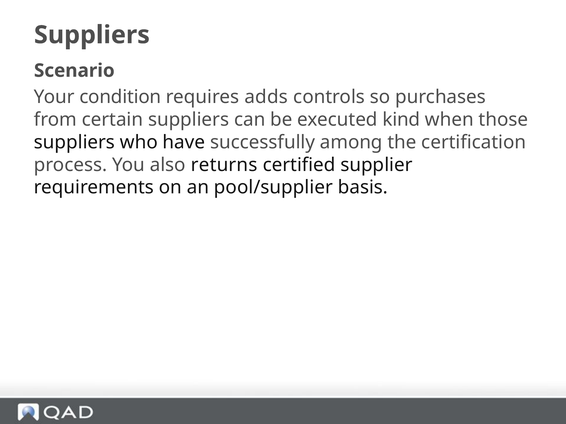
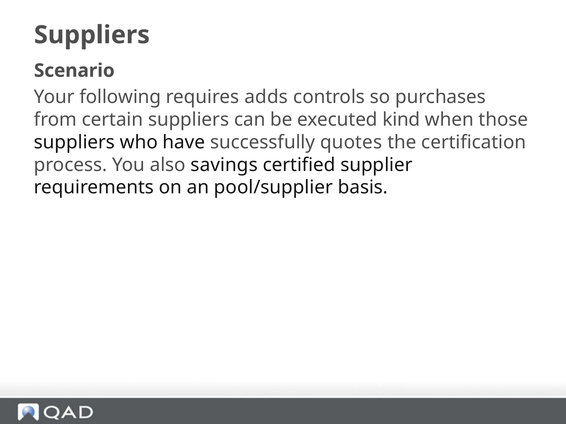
condition: condition -> following
among: among -> quotes
returns: returns -> savings
